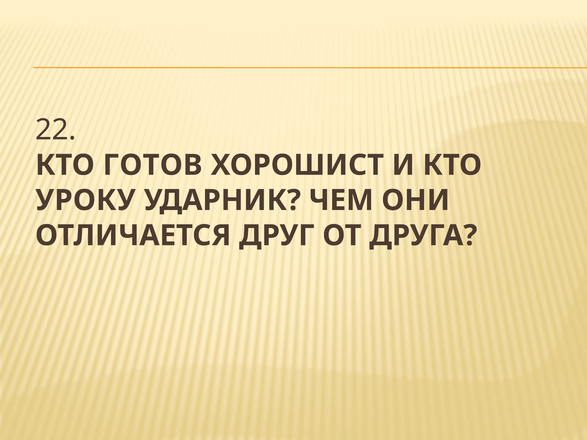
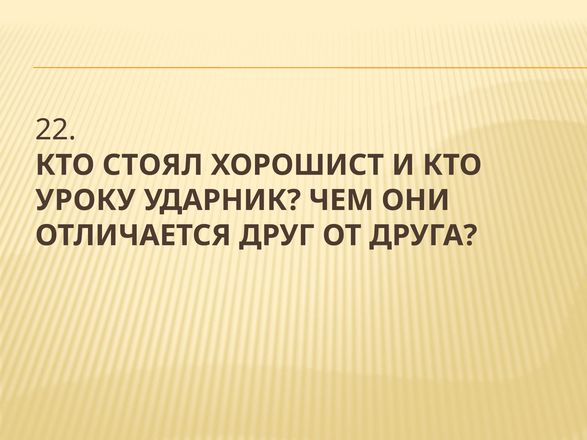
ГОТОВ: ГОТОВ -> СТОЯЛ
